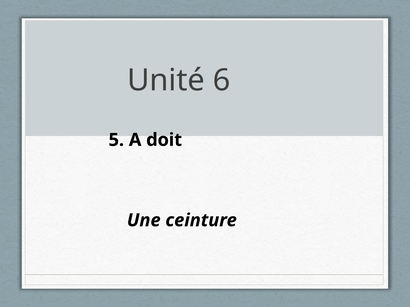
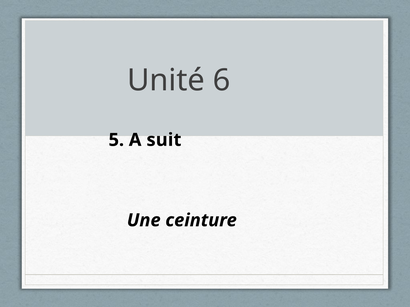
doit: doit -> suit
